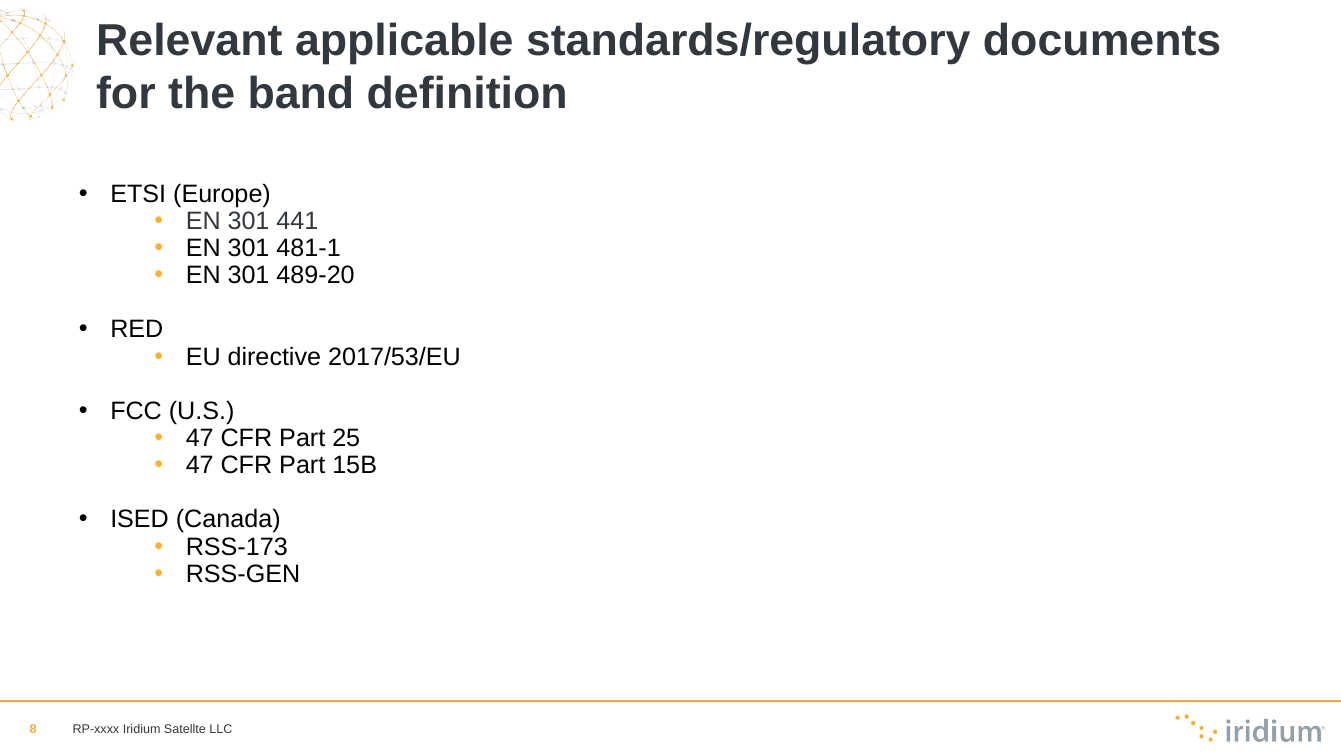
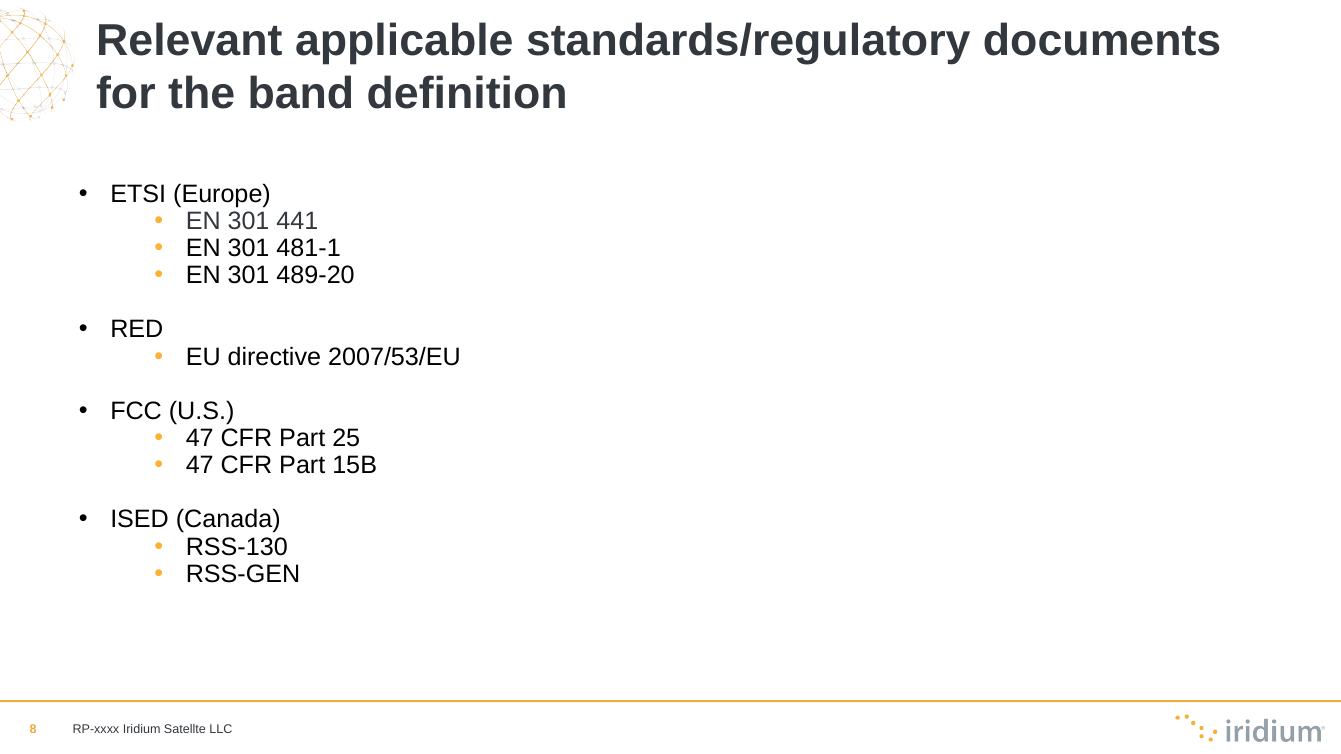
2017/53/EU: 2017/53/EU -> 2007/53/EU
RSS-173: RSS-173 -> RSS-130
